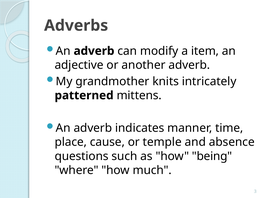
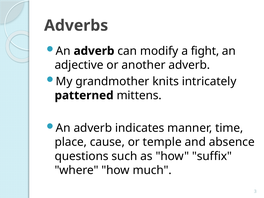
item: item -> fight
being: being -> suffix
